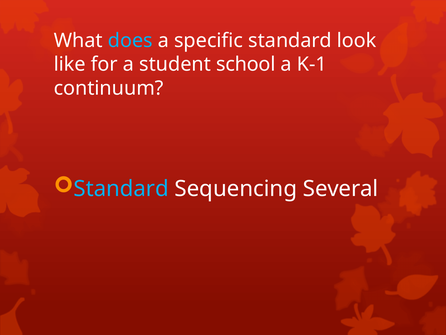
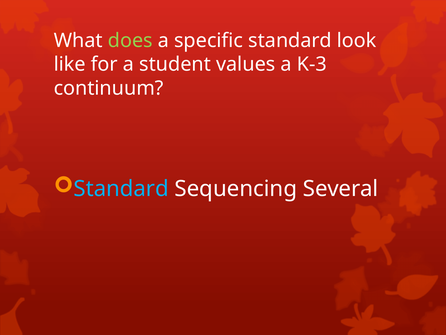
does colour: light blue -> light green
school: school -> values
K-1: K-1 -> K-3
